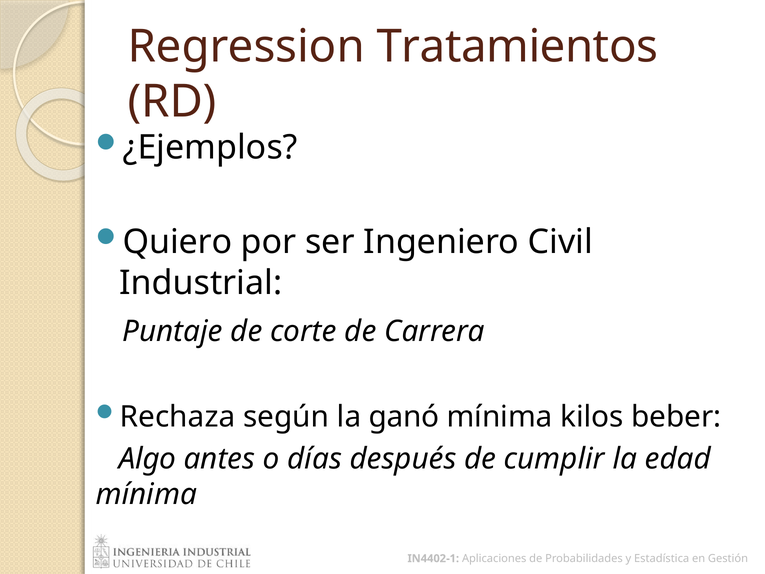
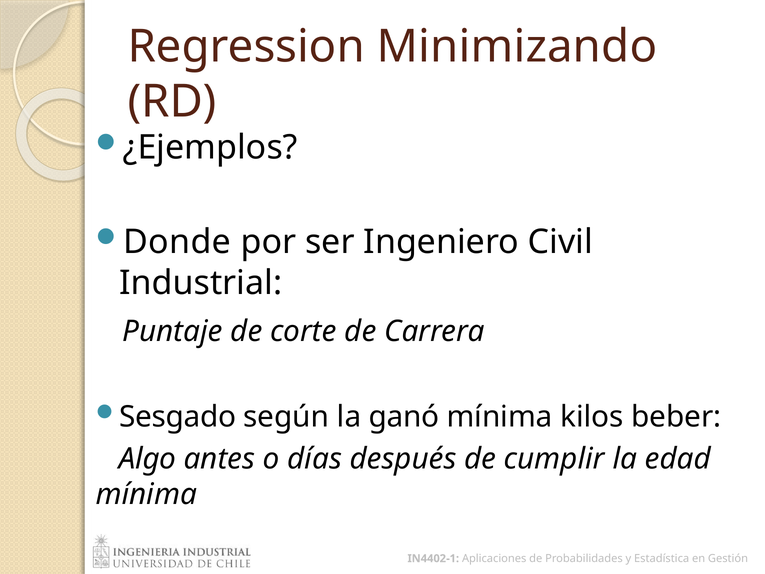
Tratamientos: Tratamientos -> Minimizando
Quiero: Quiero -> Donde
Rechaza: Rechaza -> Sesgado
